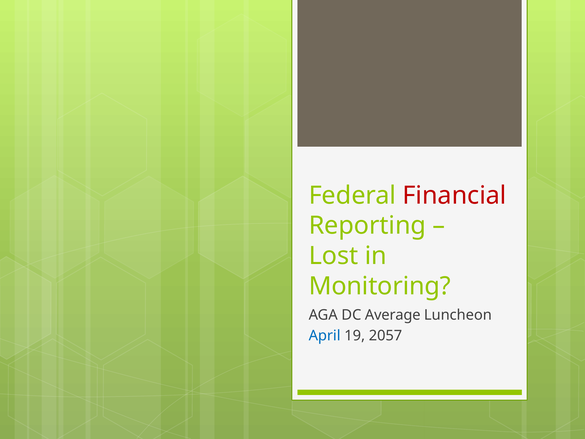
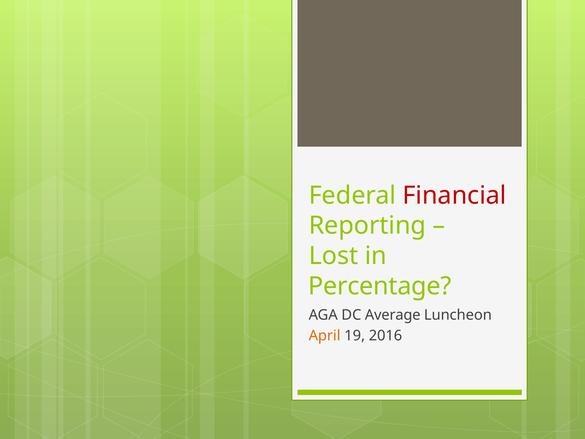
Monitoring: Monitoring -> Percentage
April colour: blue -> orange
2057: 2057 -> 2016
